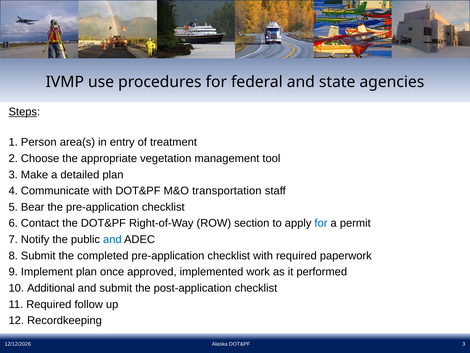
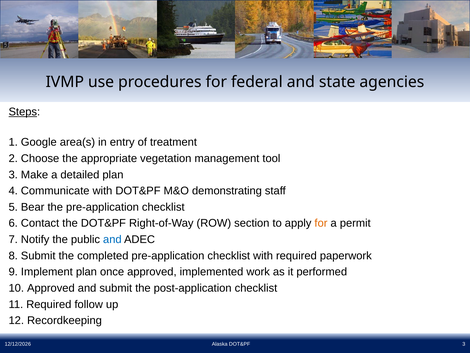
Person: Person -> Google
transportation: transportation -> demonstrating
for at (321, 223) colour: blue -> orange
10 Additional: Additional -> Approved
